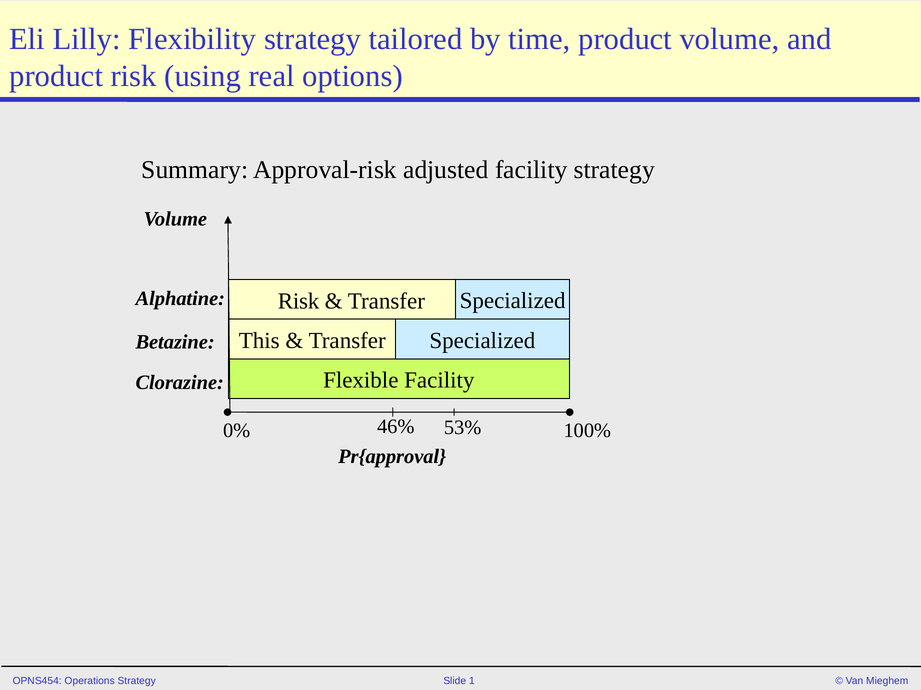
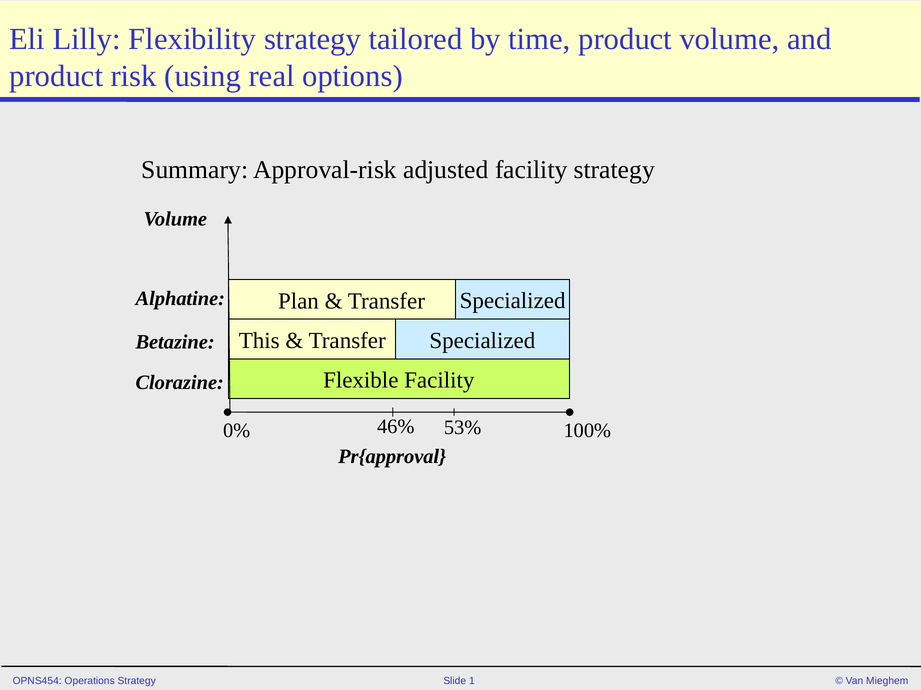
Risk at (299, 301): Risk -> Plan
